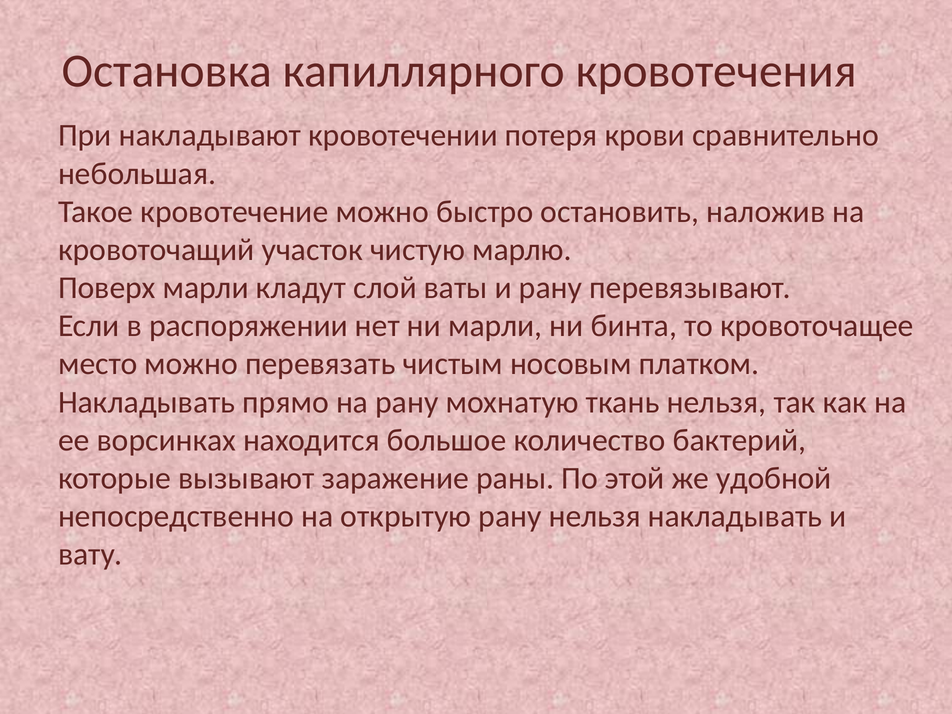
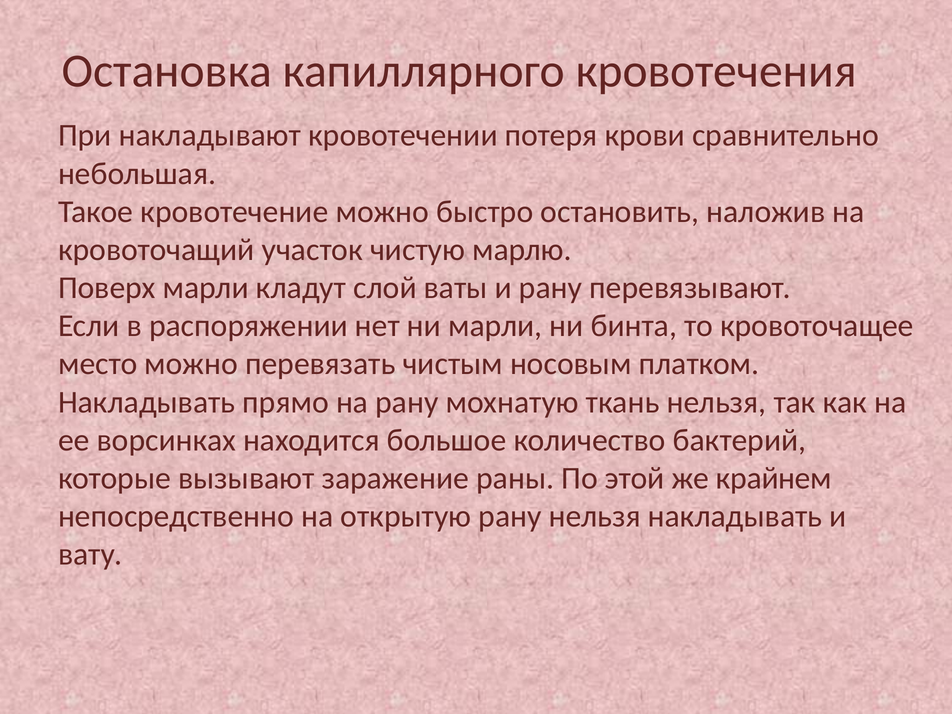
удобной: удобной -> крайнем
